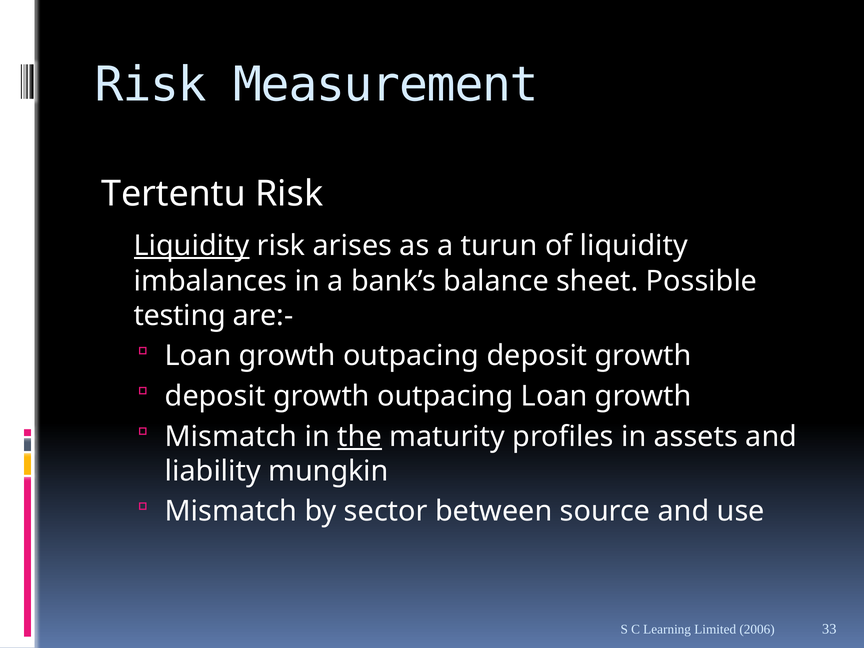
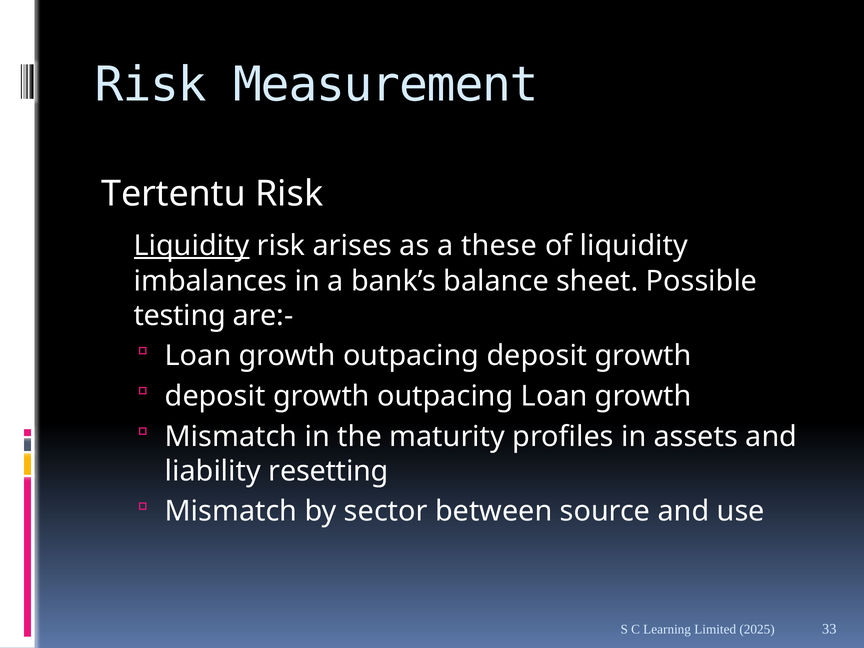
turun: turun -> these
the underline: present -> none
mungkin: mungkin -> resetting
2006: 2006 -> 2025
